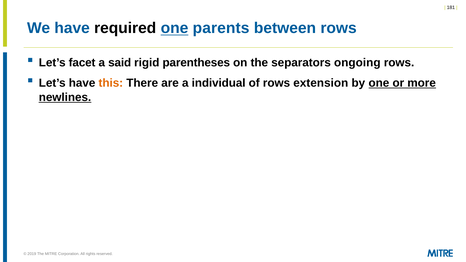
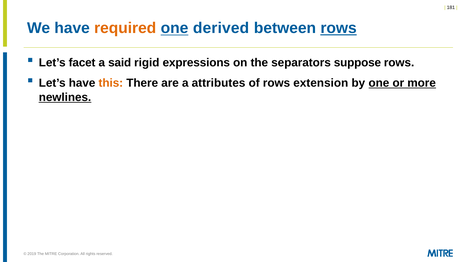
required colour: black -> orange
parents: parents -> derived
rows at (339, 28) underline: none -> present
parentheses: parentheses -> expressions
ongoing: ongoing -> suppose
individual: individual -> attributes
